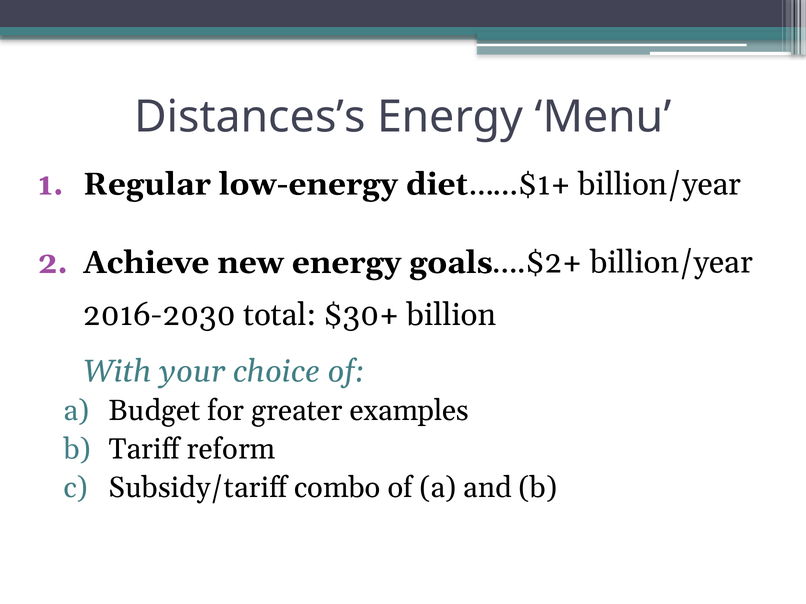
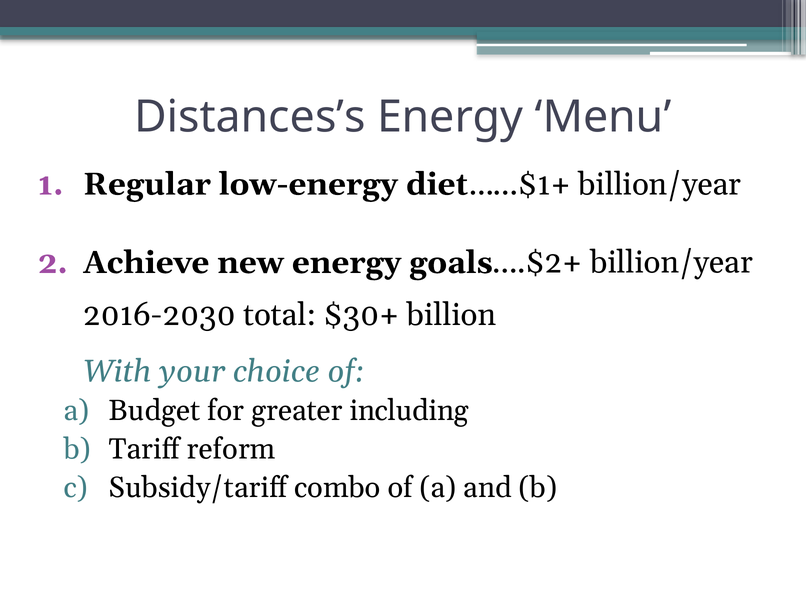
examples: examples -> including
